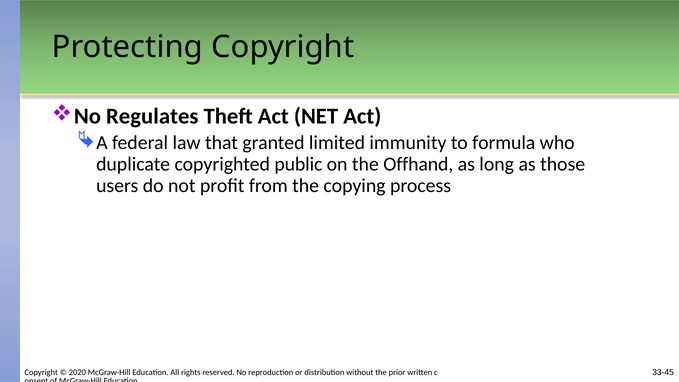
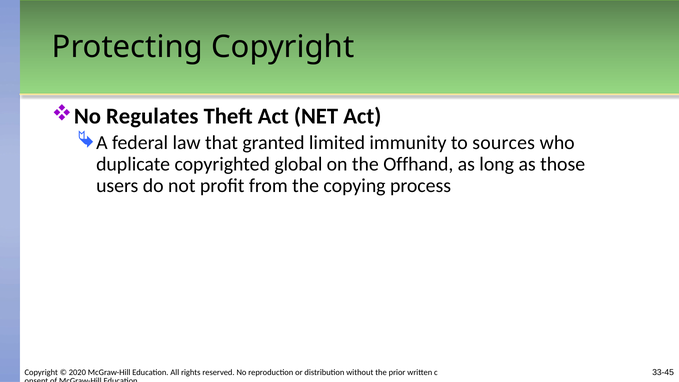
formula: formula -> sources
public: public -> global
